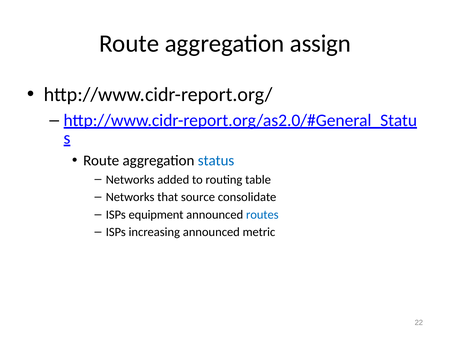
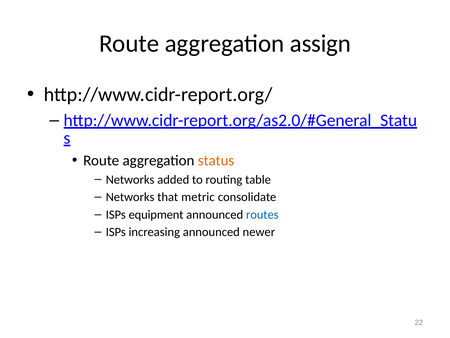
status colour: blue -> orange
source: source -> metric
metric: metric -> newer
